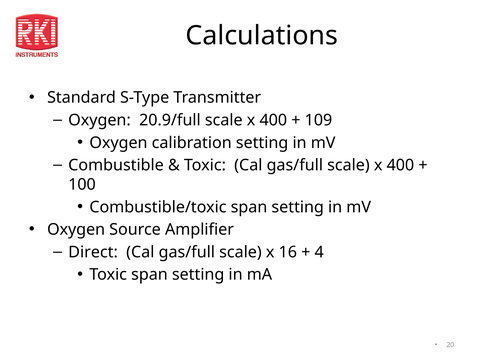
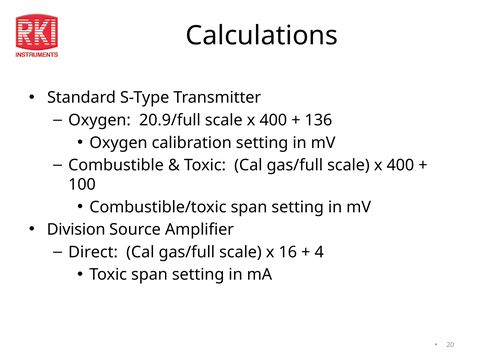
109: 109 -> 136
Oxygen at (76, 230): Oxygen -> Division
